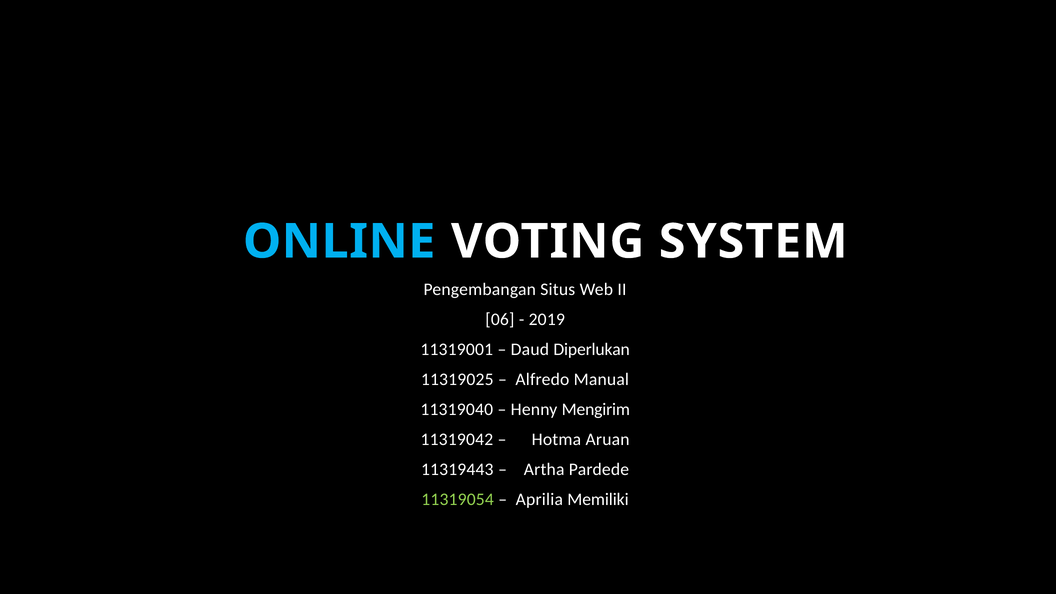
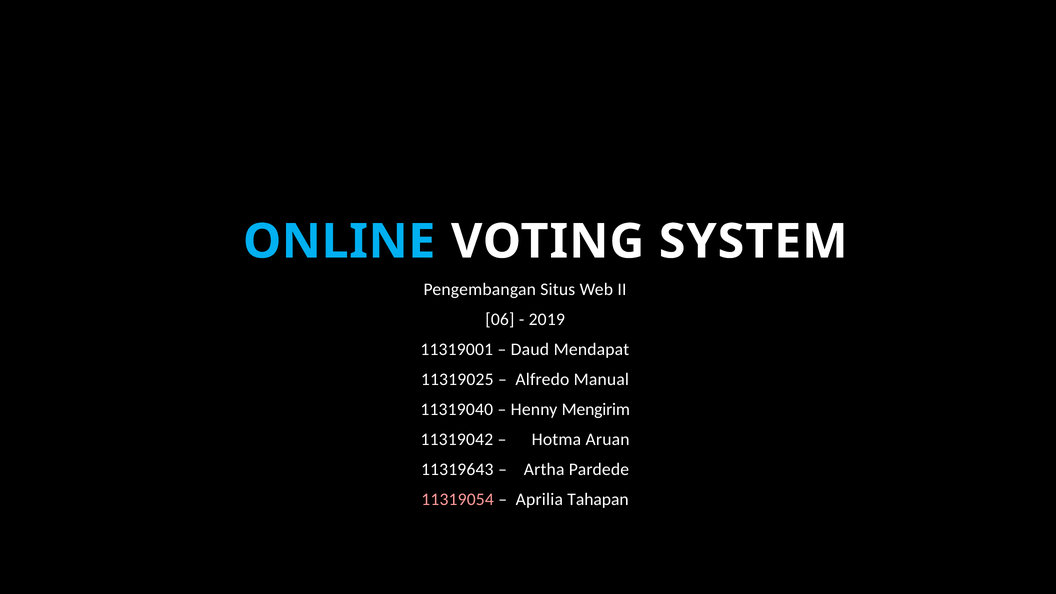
Diperlukan: Diperlukan -> Mendapat
11319443: 11319443 -> 11319643
11319054 colour: light green -> pink
Memiliki: Memiliki -> Tahapan
